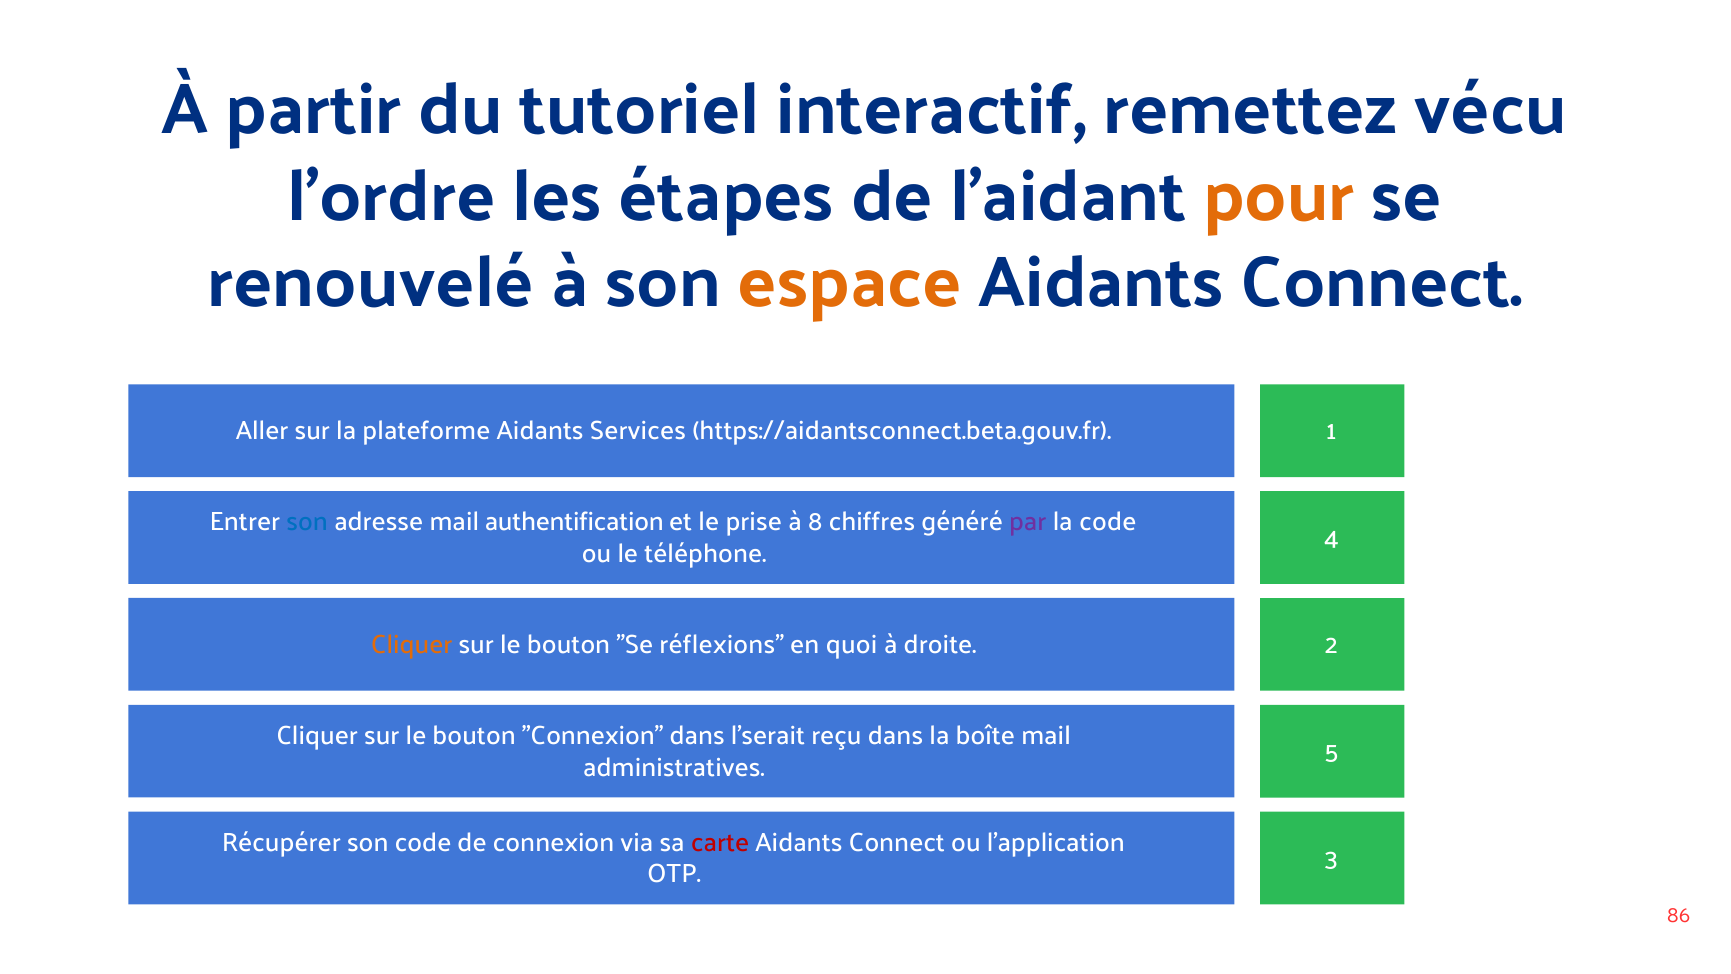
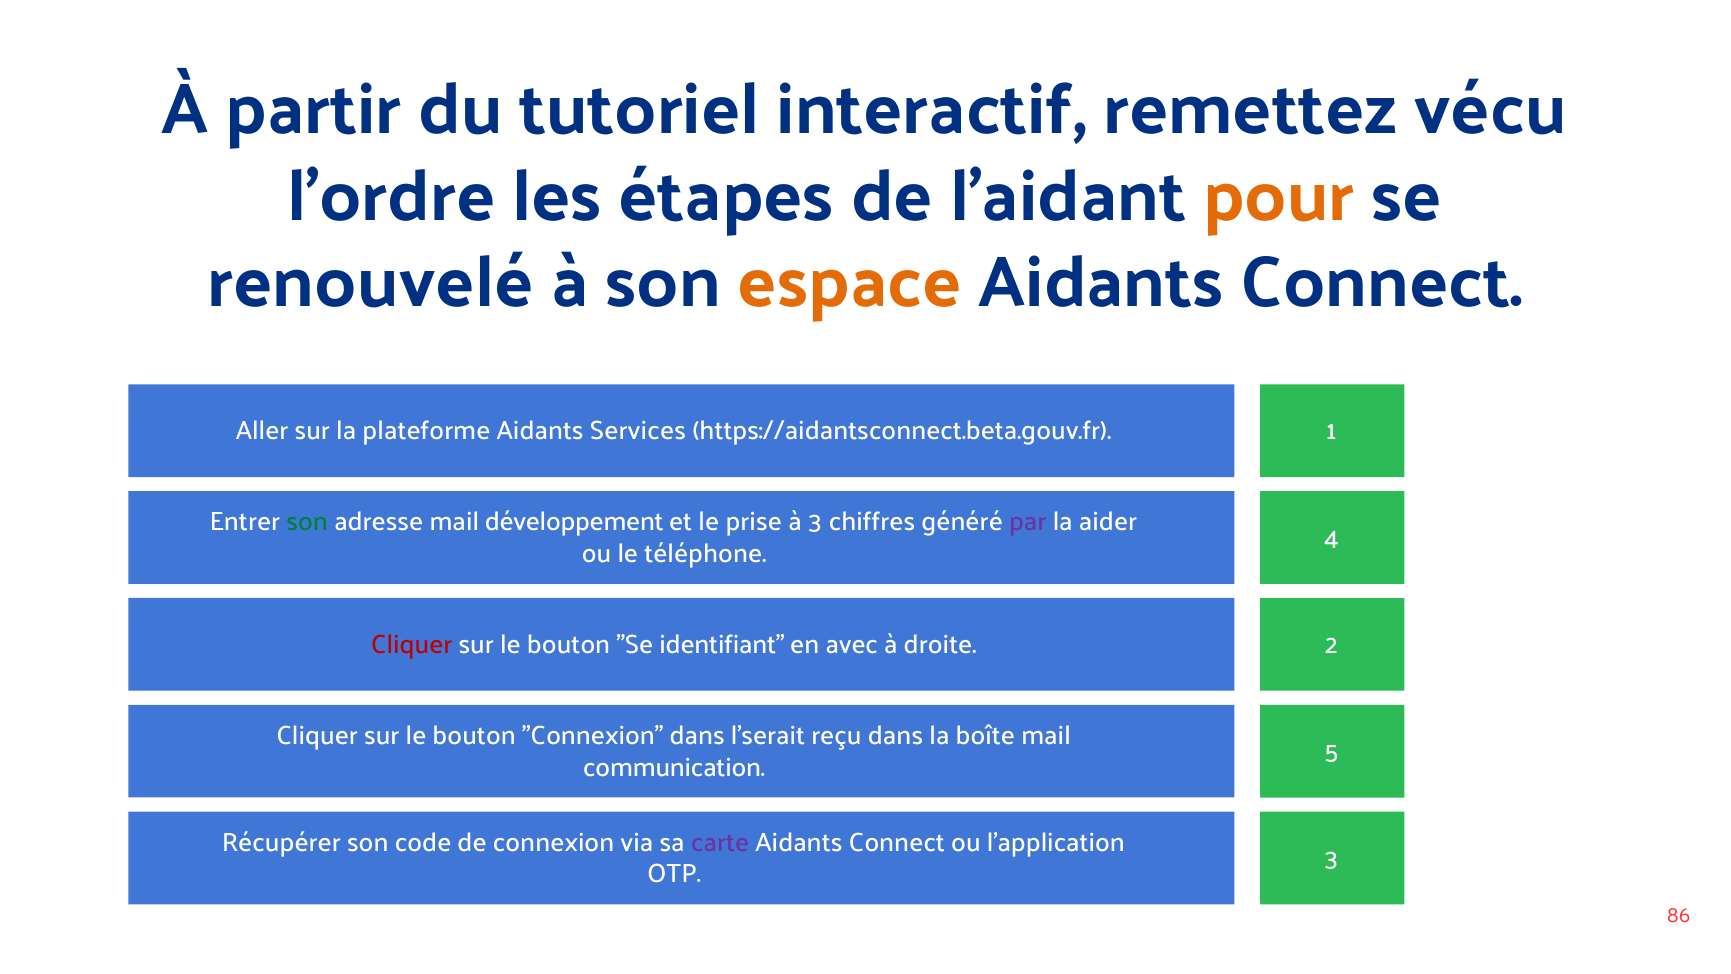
son at (307, 522) colour: blue -> green
authentification: authentification -> développement
à 8: 8 -> 3
la code: code -> aider
Cliquer at (412, 644) colour: orange -> red
réflexions: réflexions -> identifiant
quoi: quoi -> avec
administratives: administratives -> communication
carte colour: red -> purple
